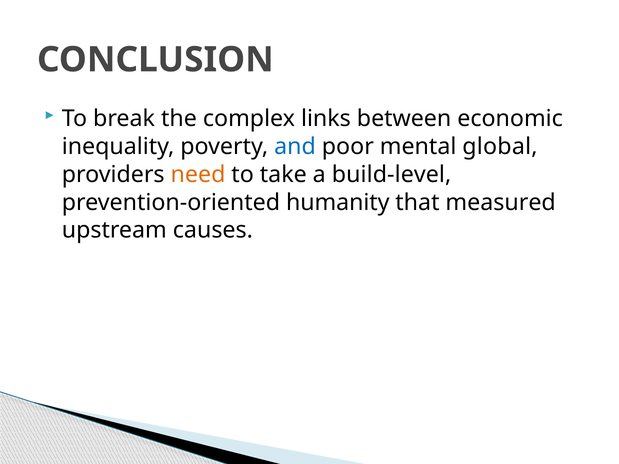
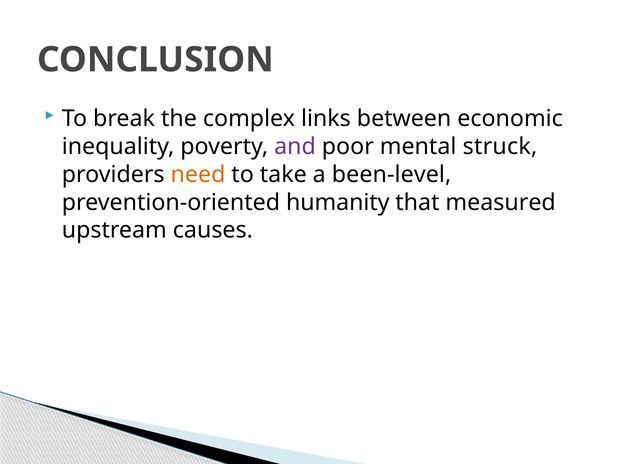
and colour: blue -> purple
global: global -> struck
build-level: build-level -> been-level
